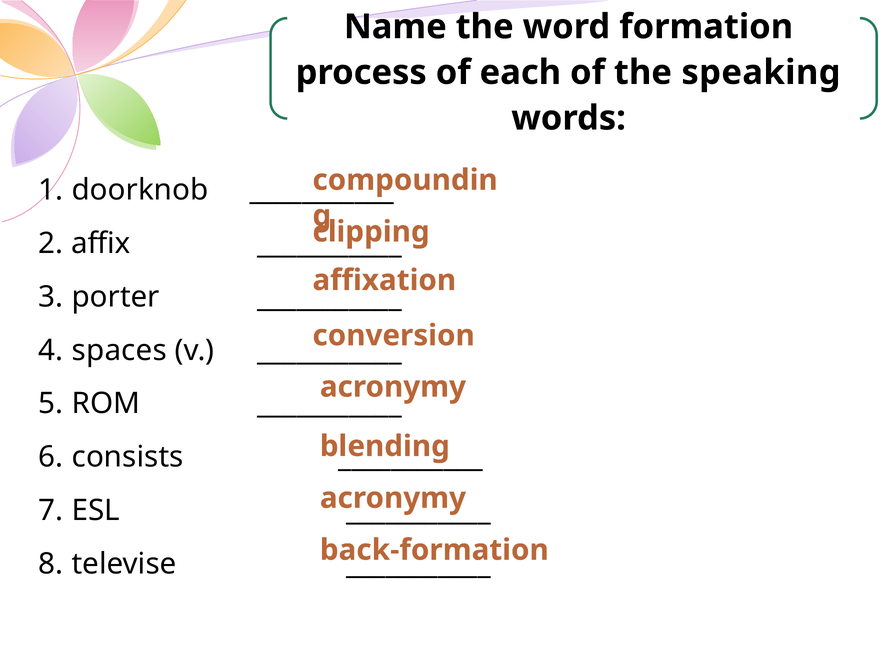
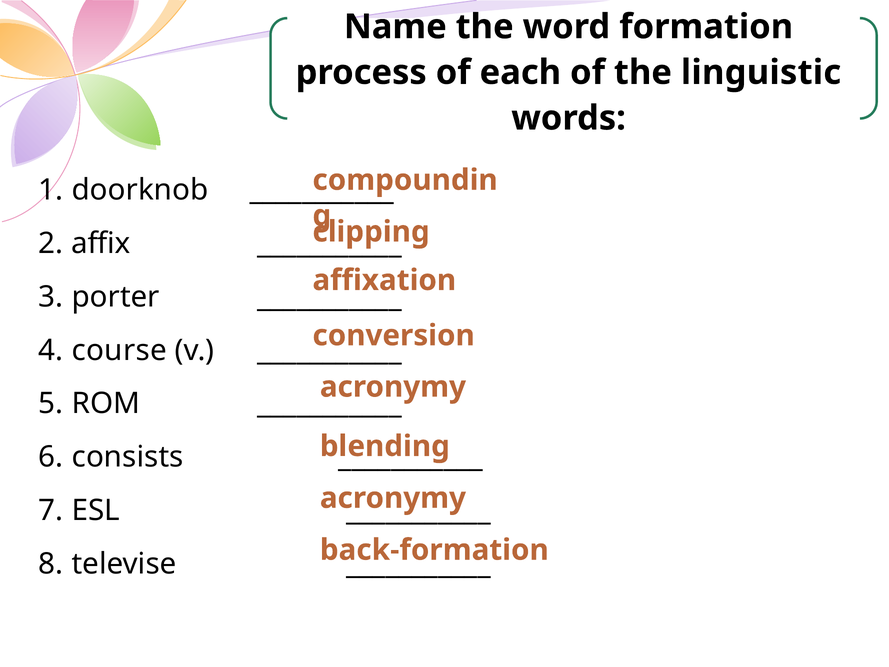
speaking: speaking -> linguistic
spaces: spaces -> course
